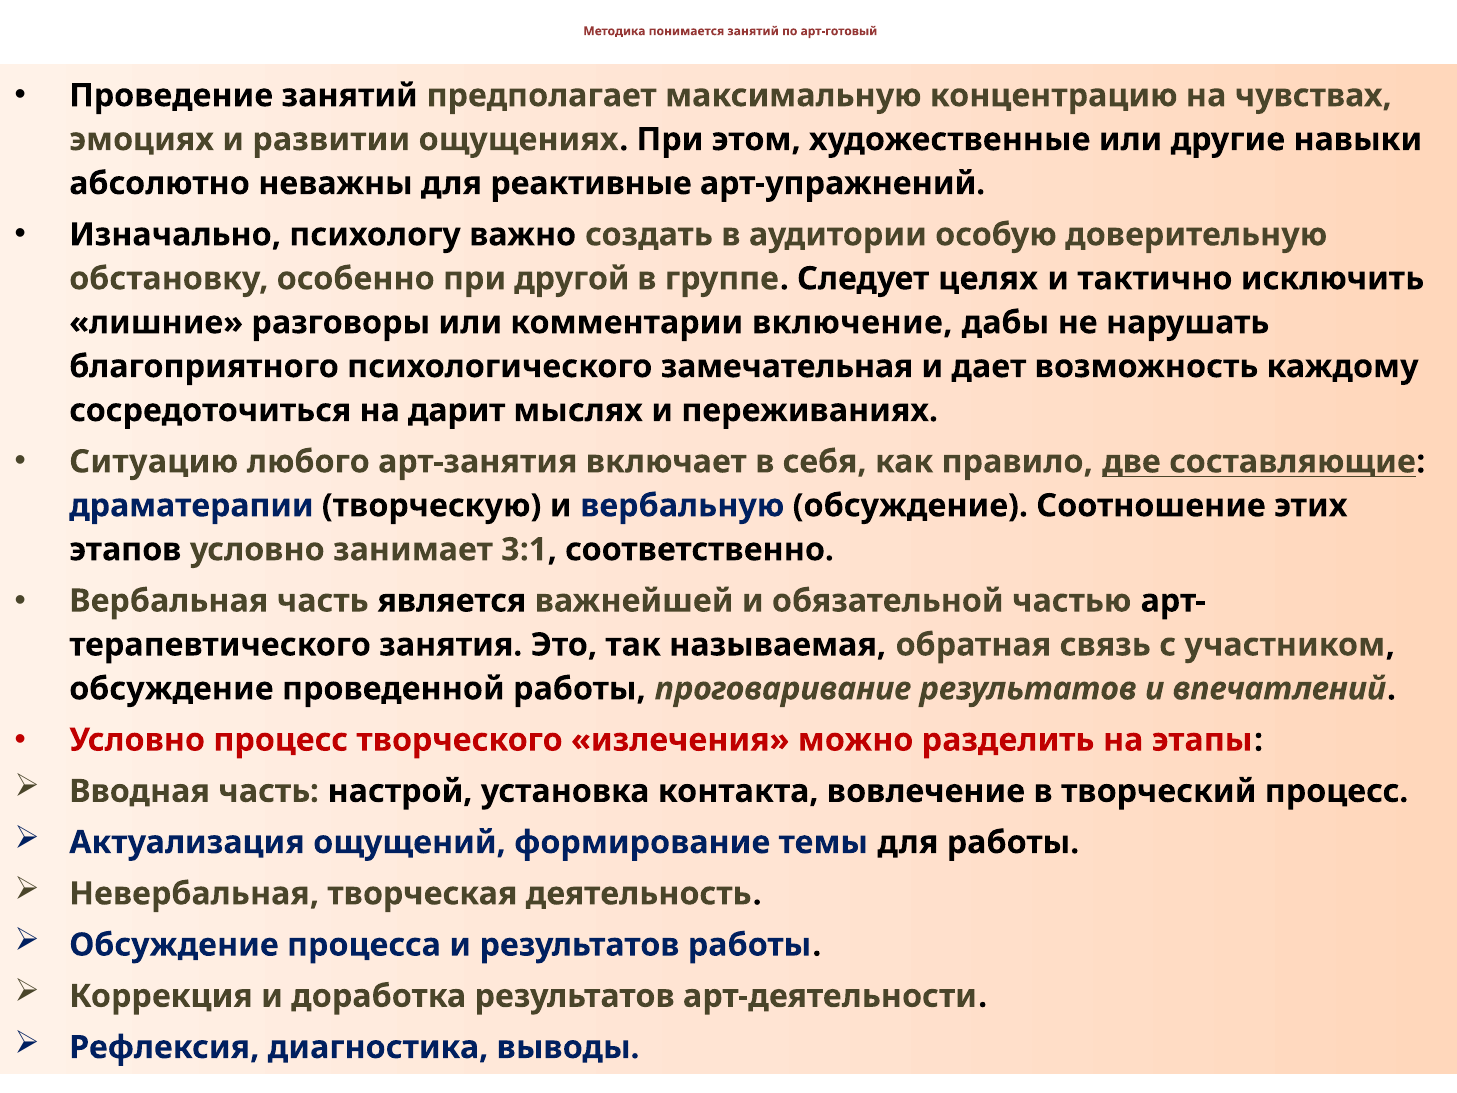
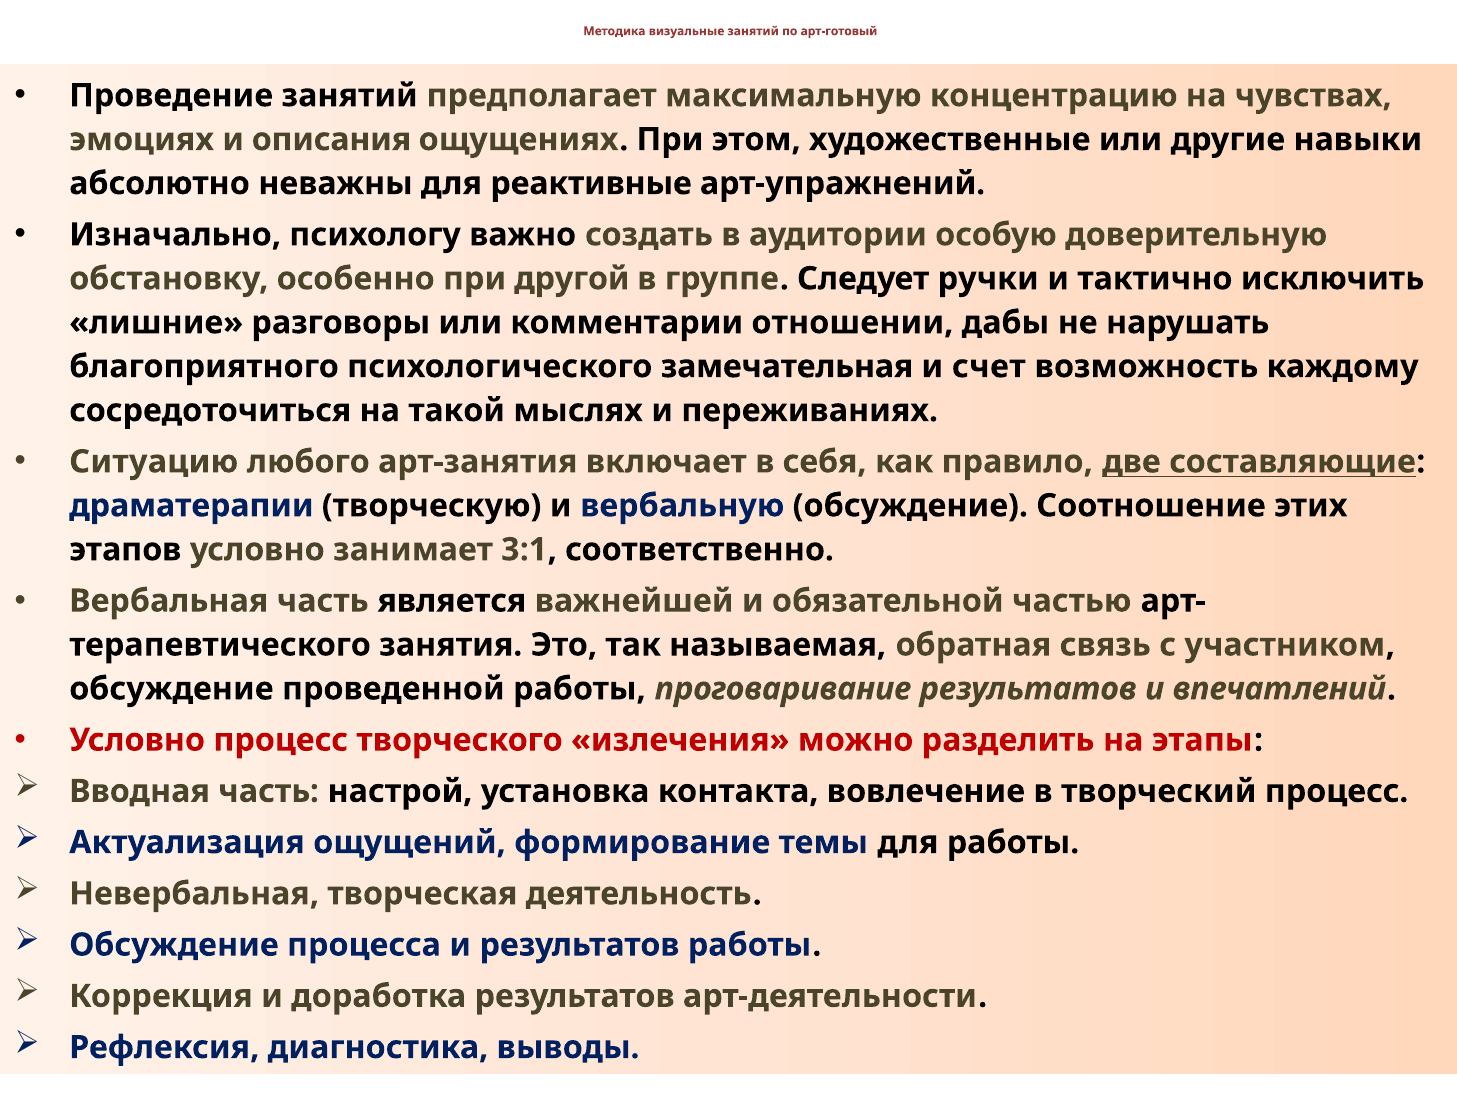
понимается: понимается -> визуальные
развитии: развитии -> описания
целях: целях -> ручки
включение: включение -> отношении
дает: дает -> счет
дарит: дарит -> такой
